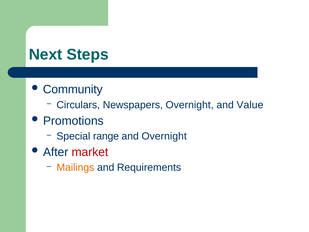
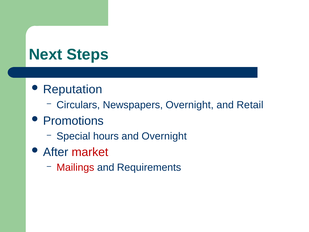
Community: Community -> Reputation
Value: Value -> Retail
range: range -> hours
Mailings colour: orange -> red
